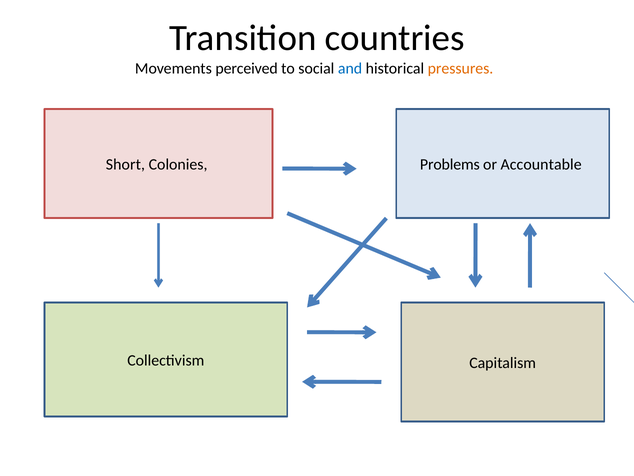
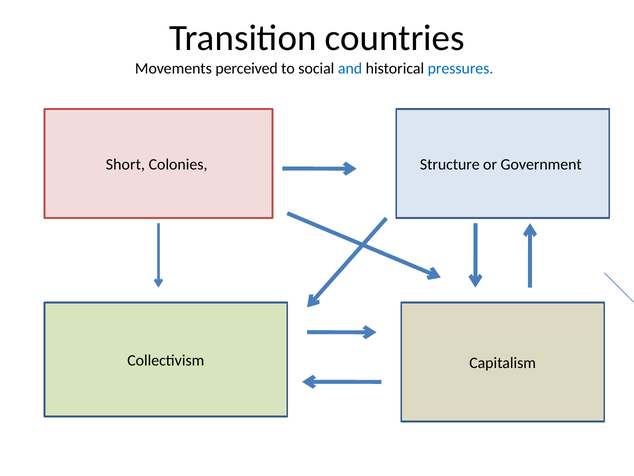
pressures colour: orange -> blue
Problems: Problems -> Structure
Accountable: Accountable -> Government
